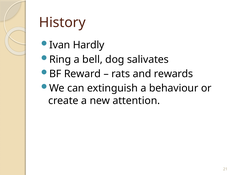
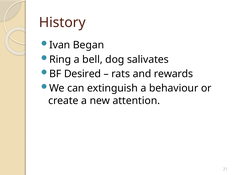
Hardly: Hardly -> Began
Reward: Reward -> Desired
